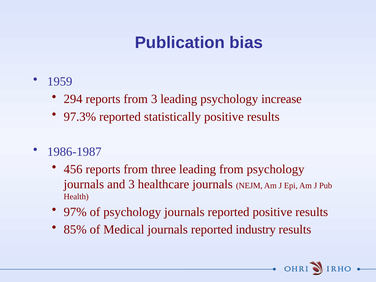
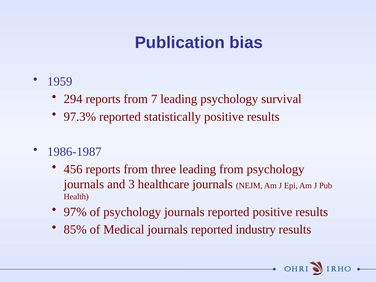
from 3: 3 -> 7
increase: increase -> survival
